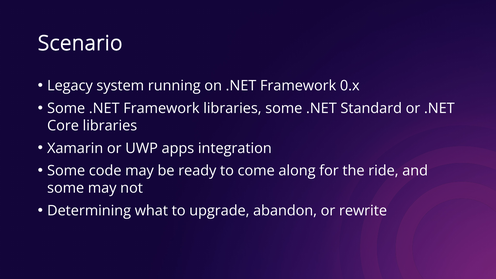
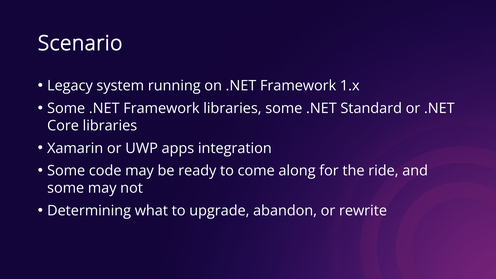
0.x: 0.x -> 1.x
